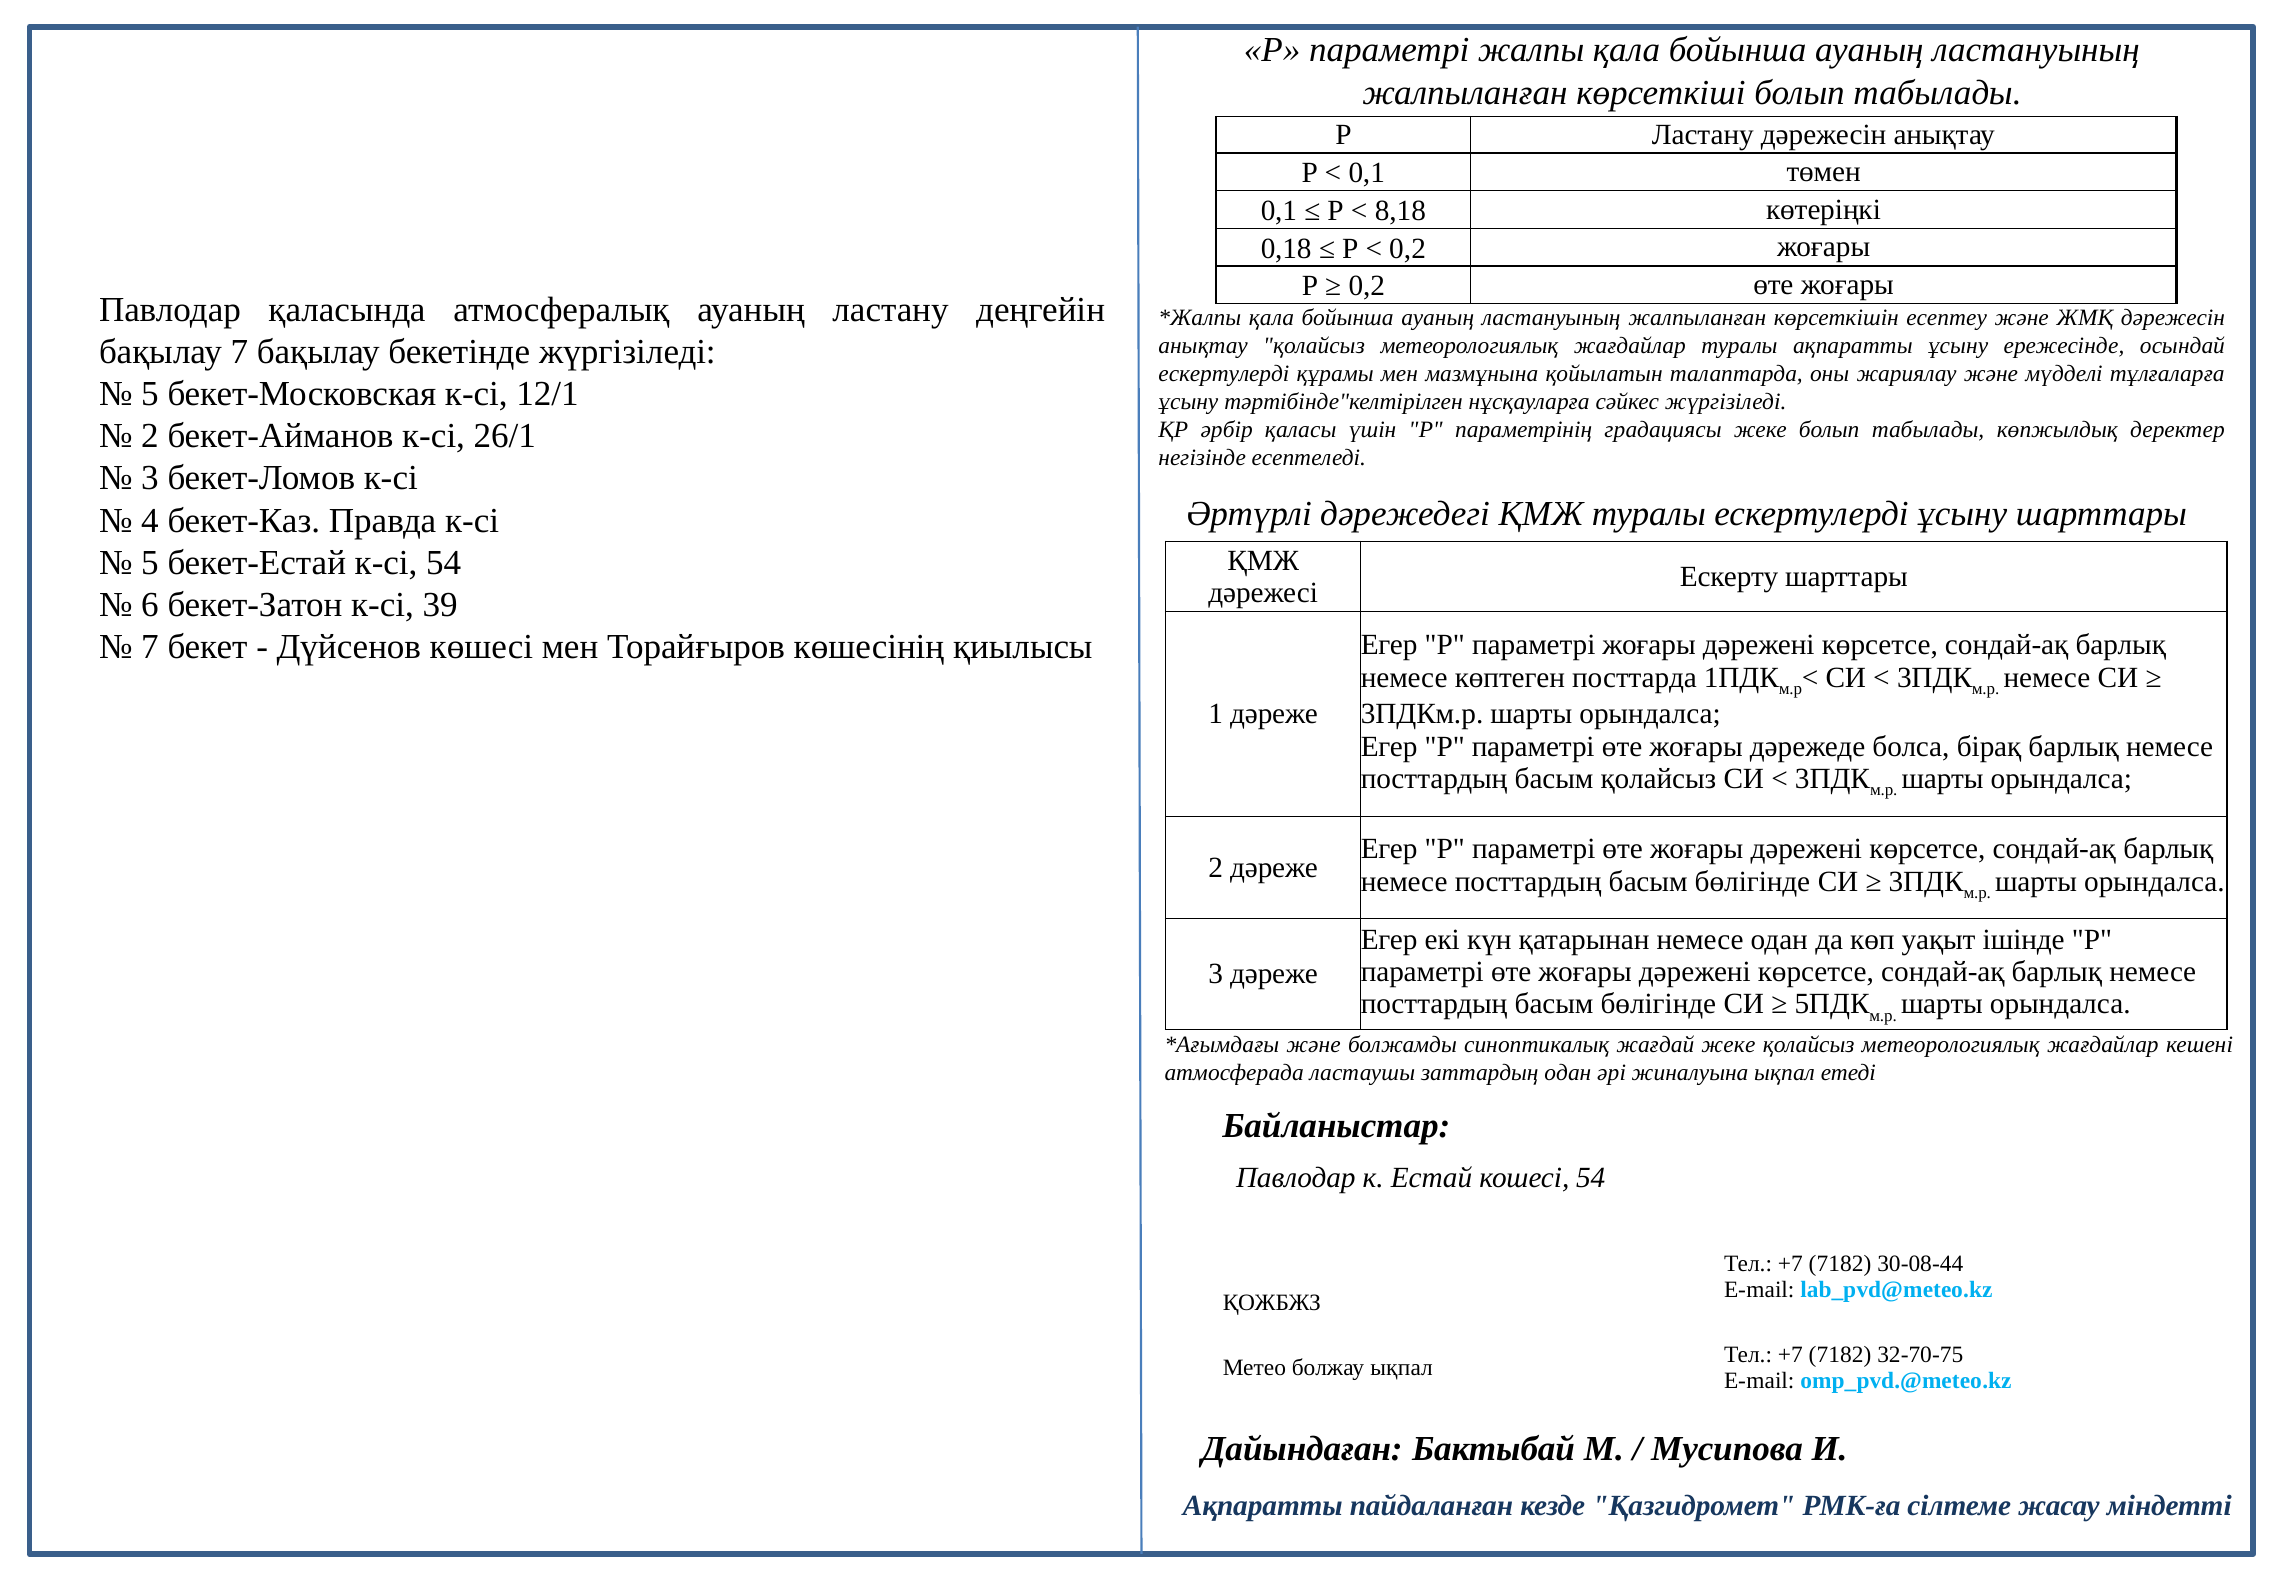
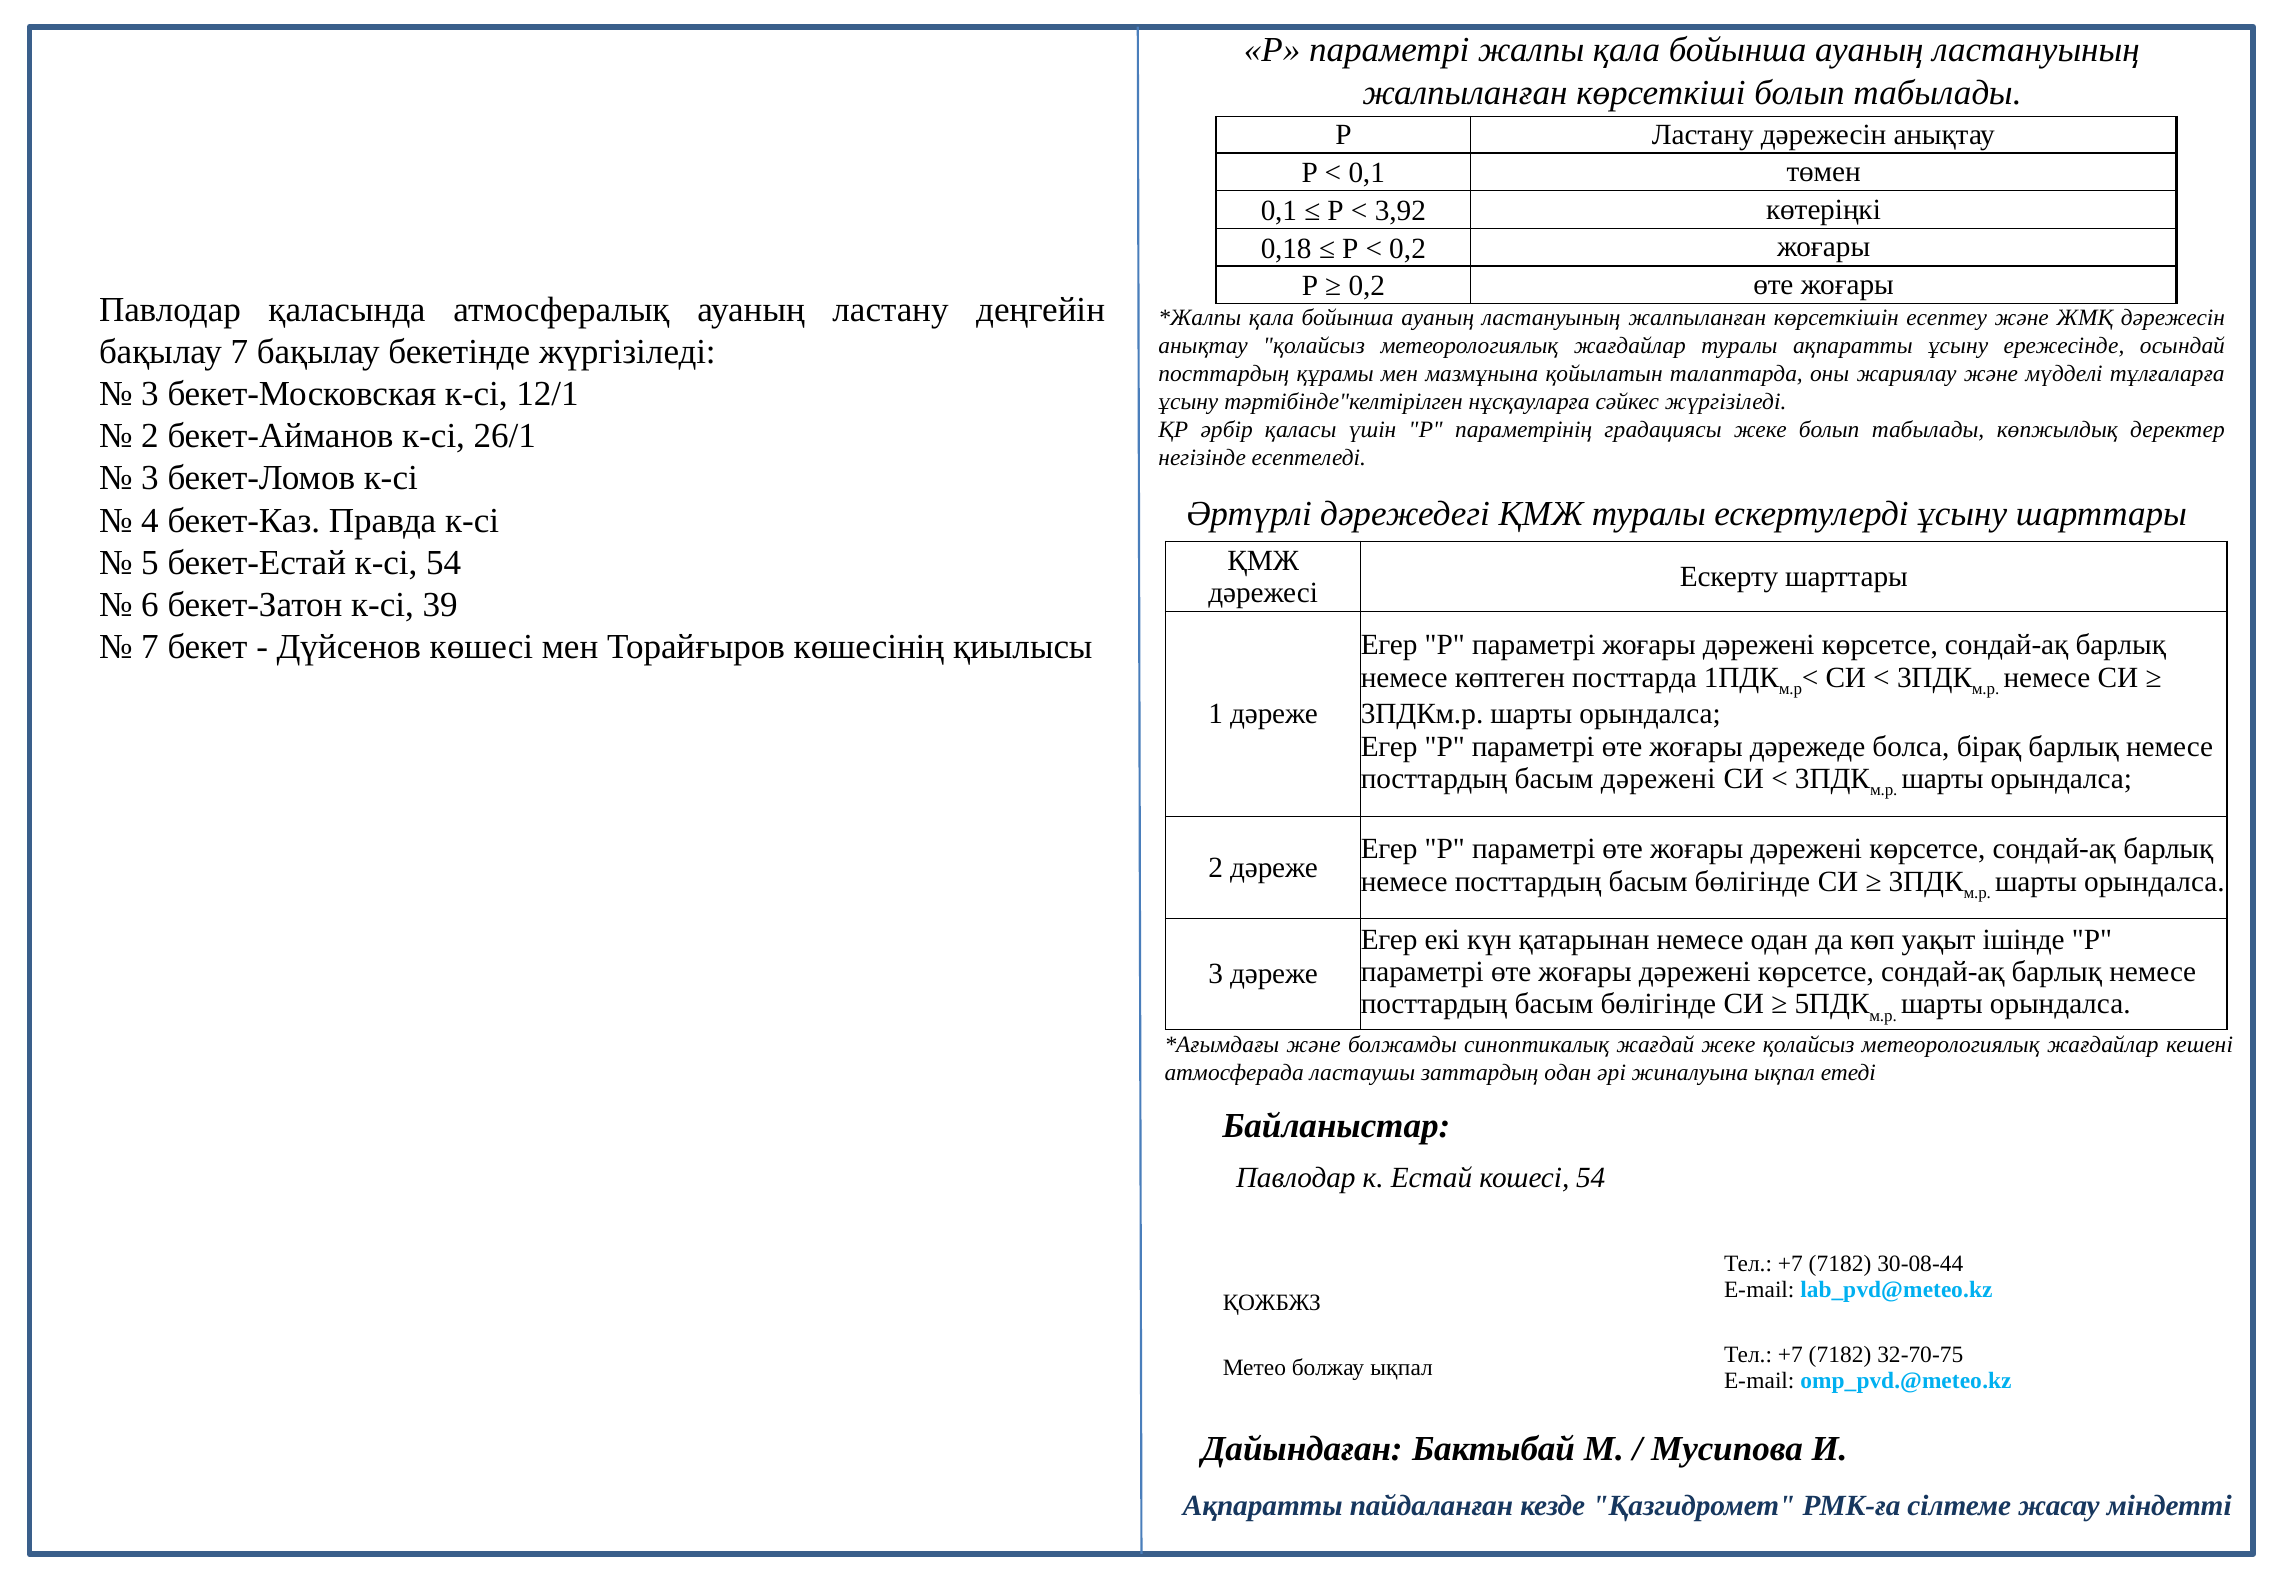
8,18: 8,18 -> 3,92
ескертулерді at (1224, 374): ескертулерді -> посттардың
5 at (150, 394): 5 -> 3
басым қолайсыз: қолайсыз -> дәрежені
